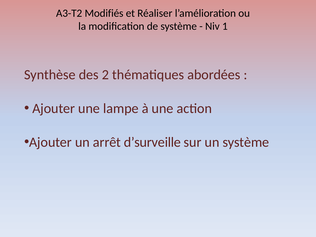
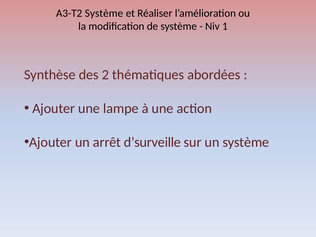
A3-T2 Modifiés: Modifiés -> Système
